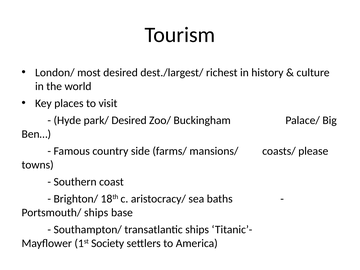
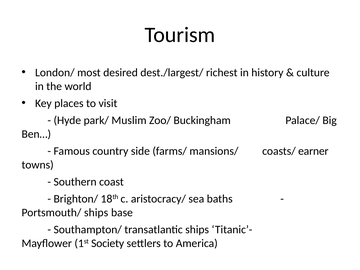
park/ Desired: Desired -> Muslim
please: please -> earner
